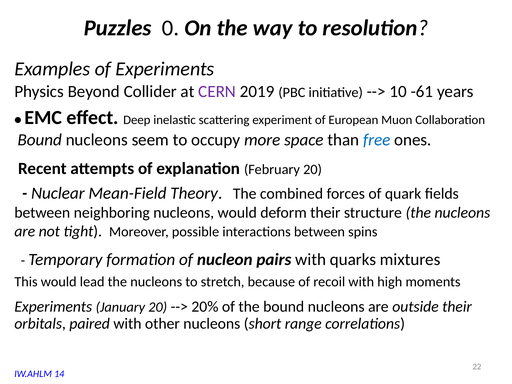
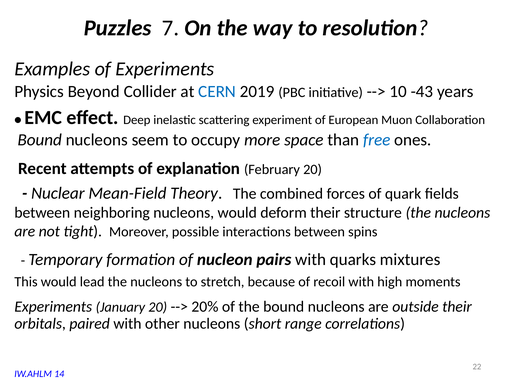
0: 0 -> 7
CERN colour: purple -> blue
-61: -61 -> -43
